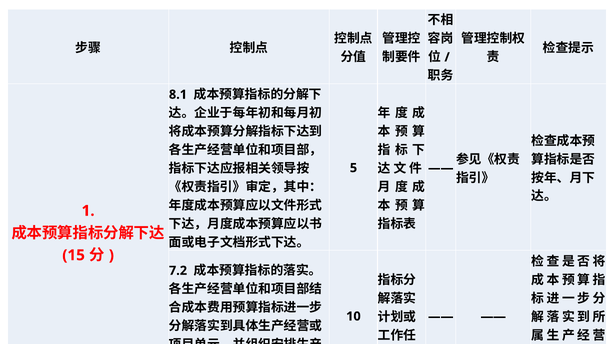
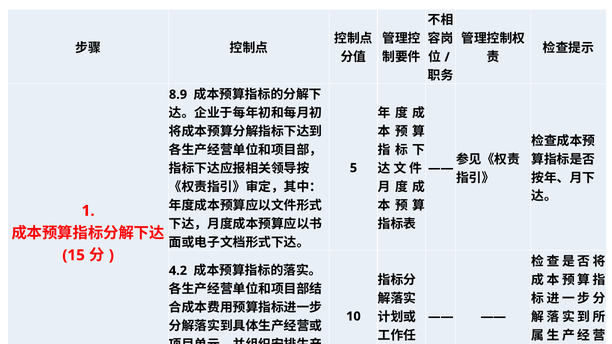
8.1: 8.1 -> 8.9
7.2: 7.2 -> 4.2
